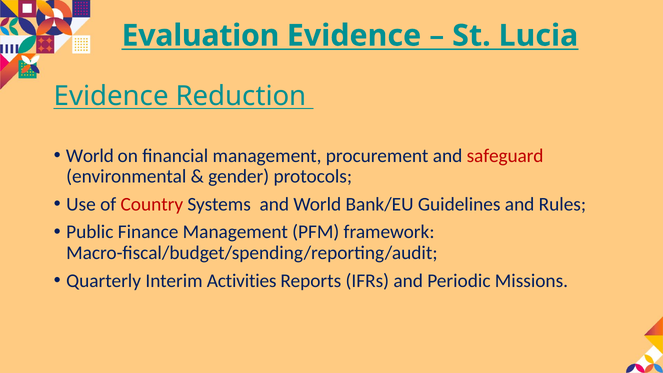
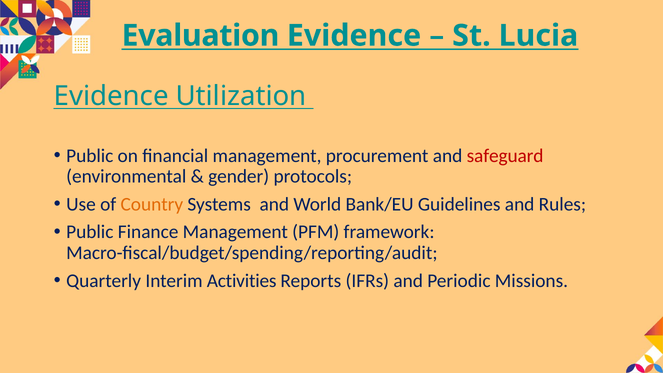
Reduction: Reduction -> Utilization
World at (90, 156): World -> Public
Country colour: red -> orange
